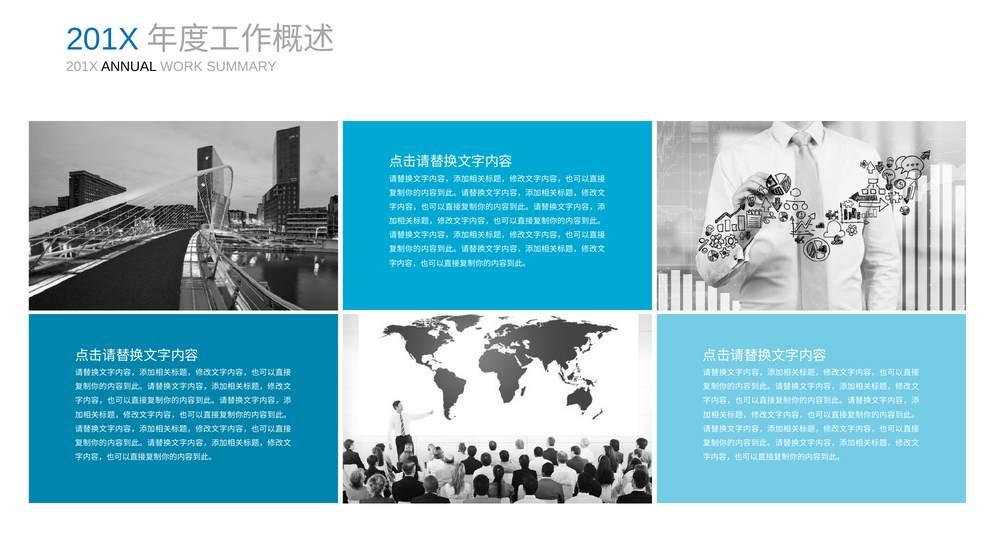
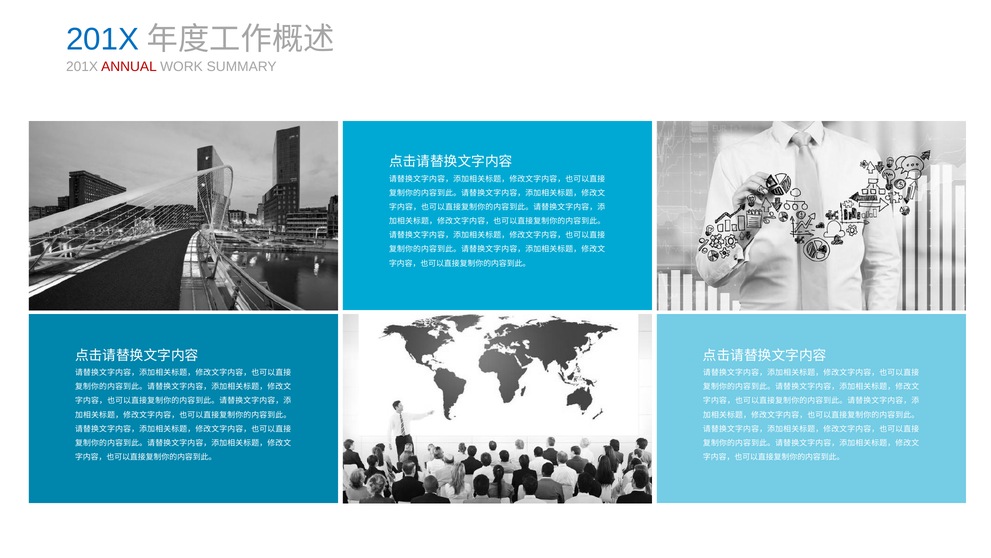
ANNUAL colour: black -> red
